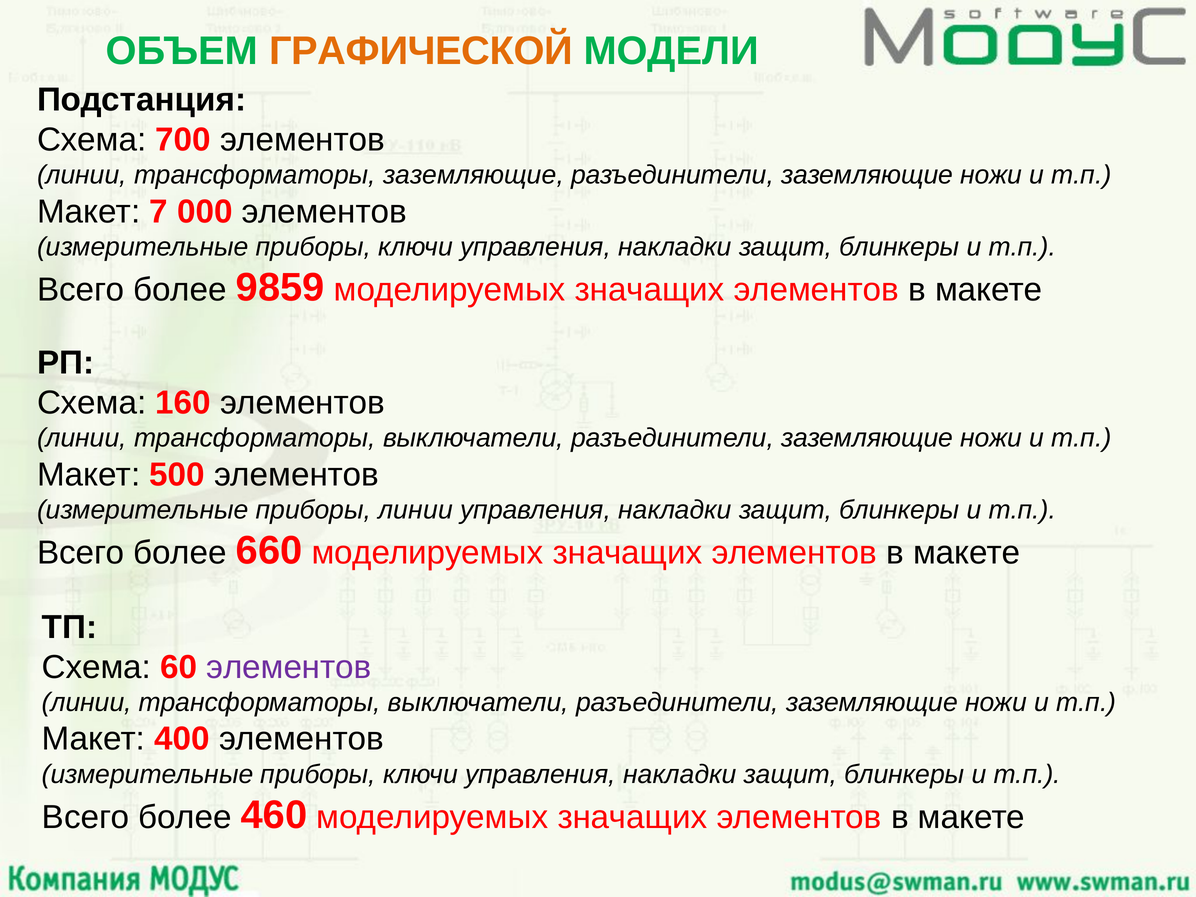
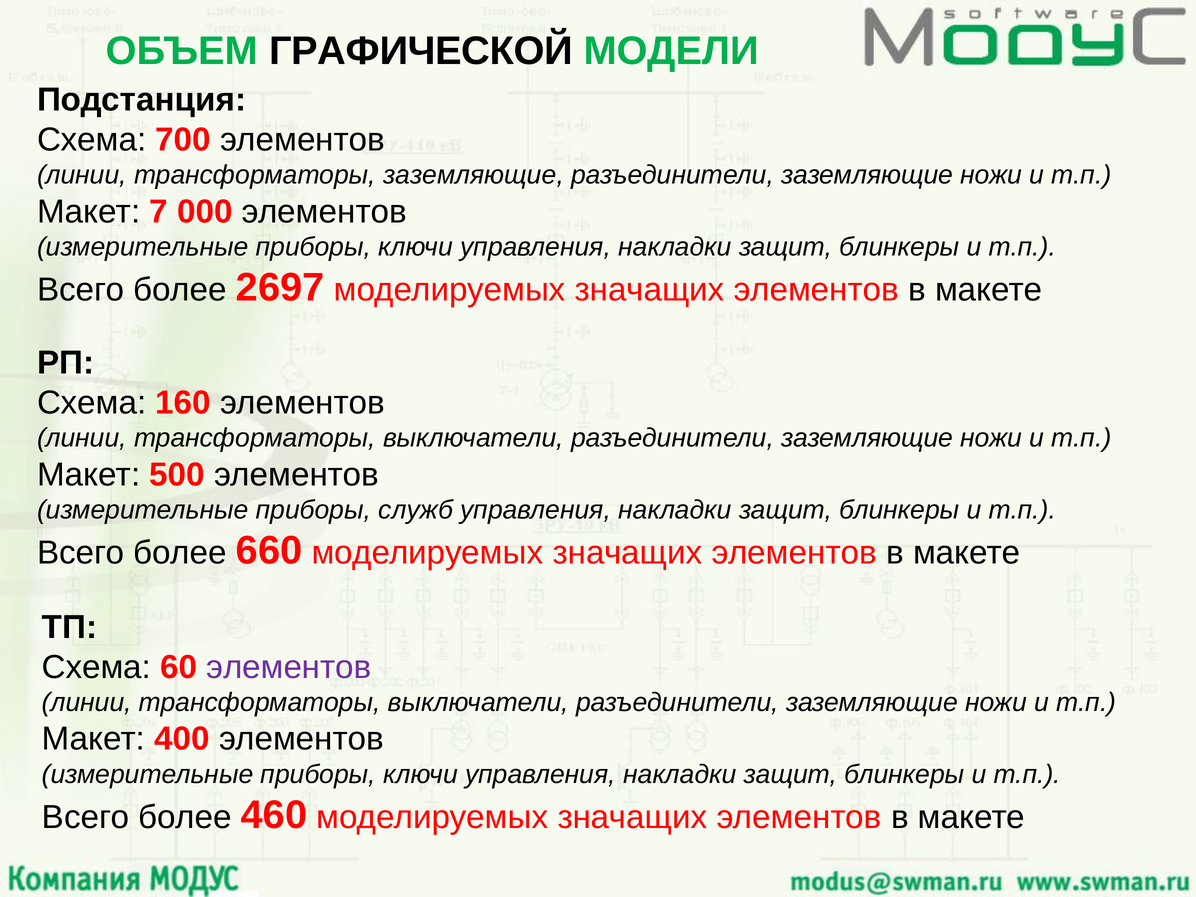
ГРАФИЧЕСКОЙ colour: orange -> black
9859: 9859 -> 2697
приборы линии: линии -> служб
